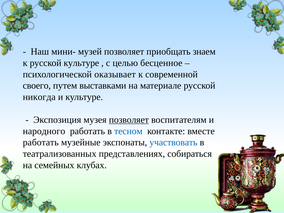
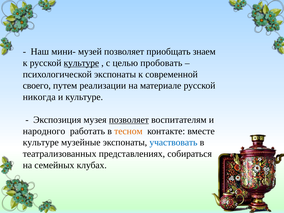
культуре at (81, 63) underline: none -> present
бесценное: бесценное -> пробовать
психологической оказывает: оказывает -> экспонаты
выставками: выставками -> реализации
тесном colour: blue -> orange
работать at (41, 142): работать -> культуре
